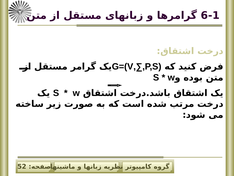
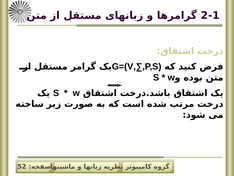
6-1: 6-1 -> 2-1
